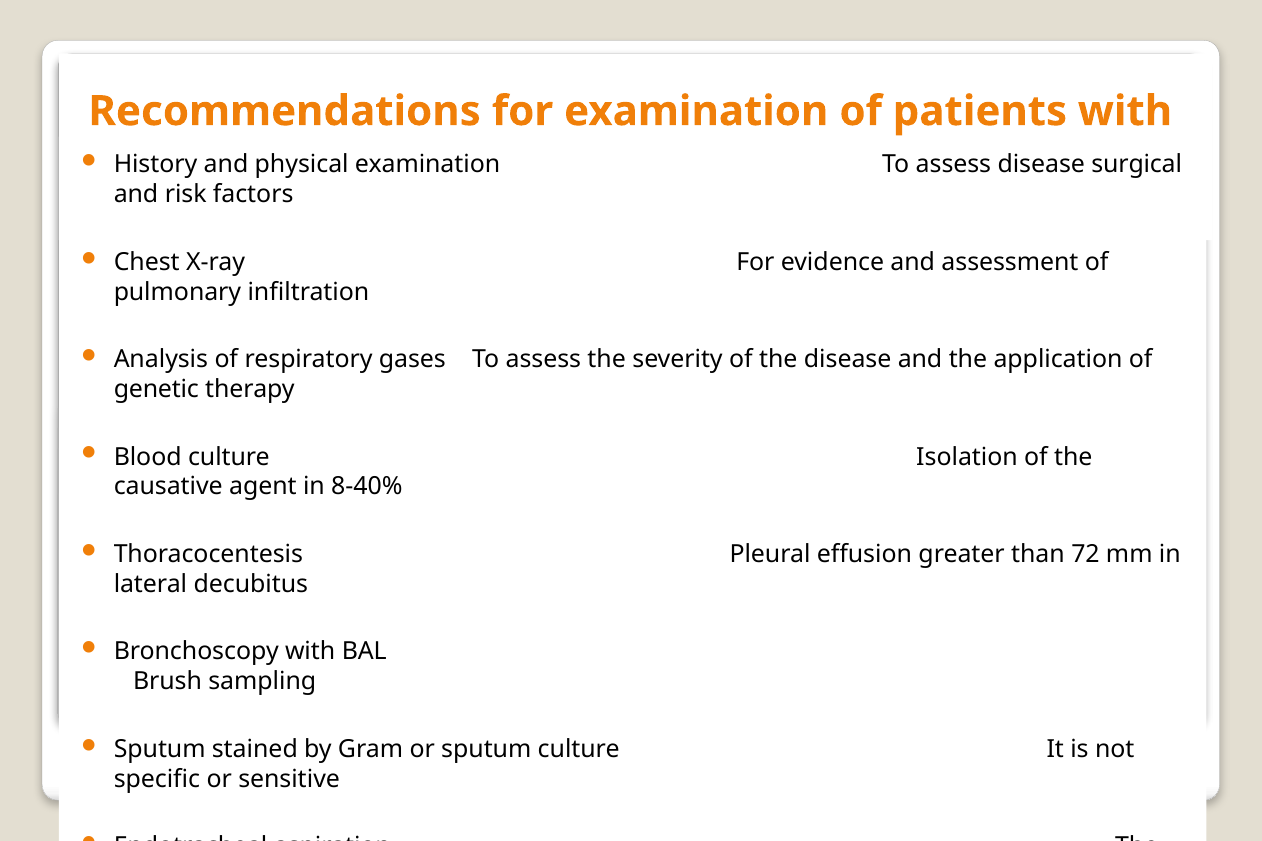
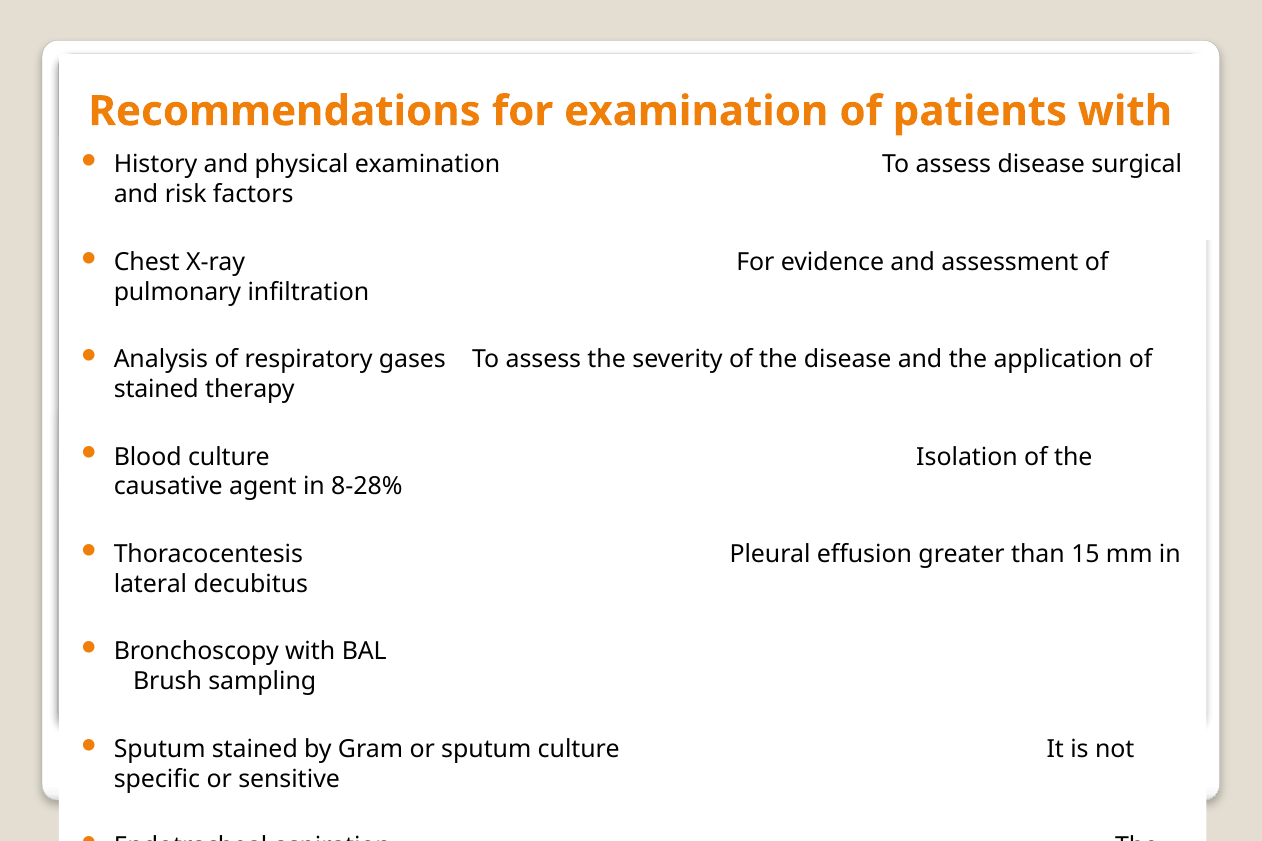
genetic at (156, 389): genetic -> stained
8-40%: 8-40% -> 8-28%
72: 72 -> 15
